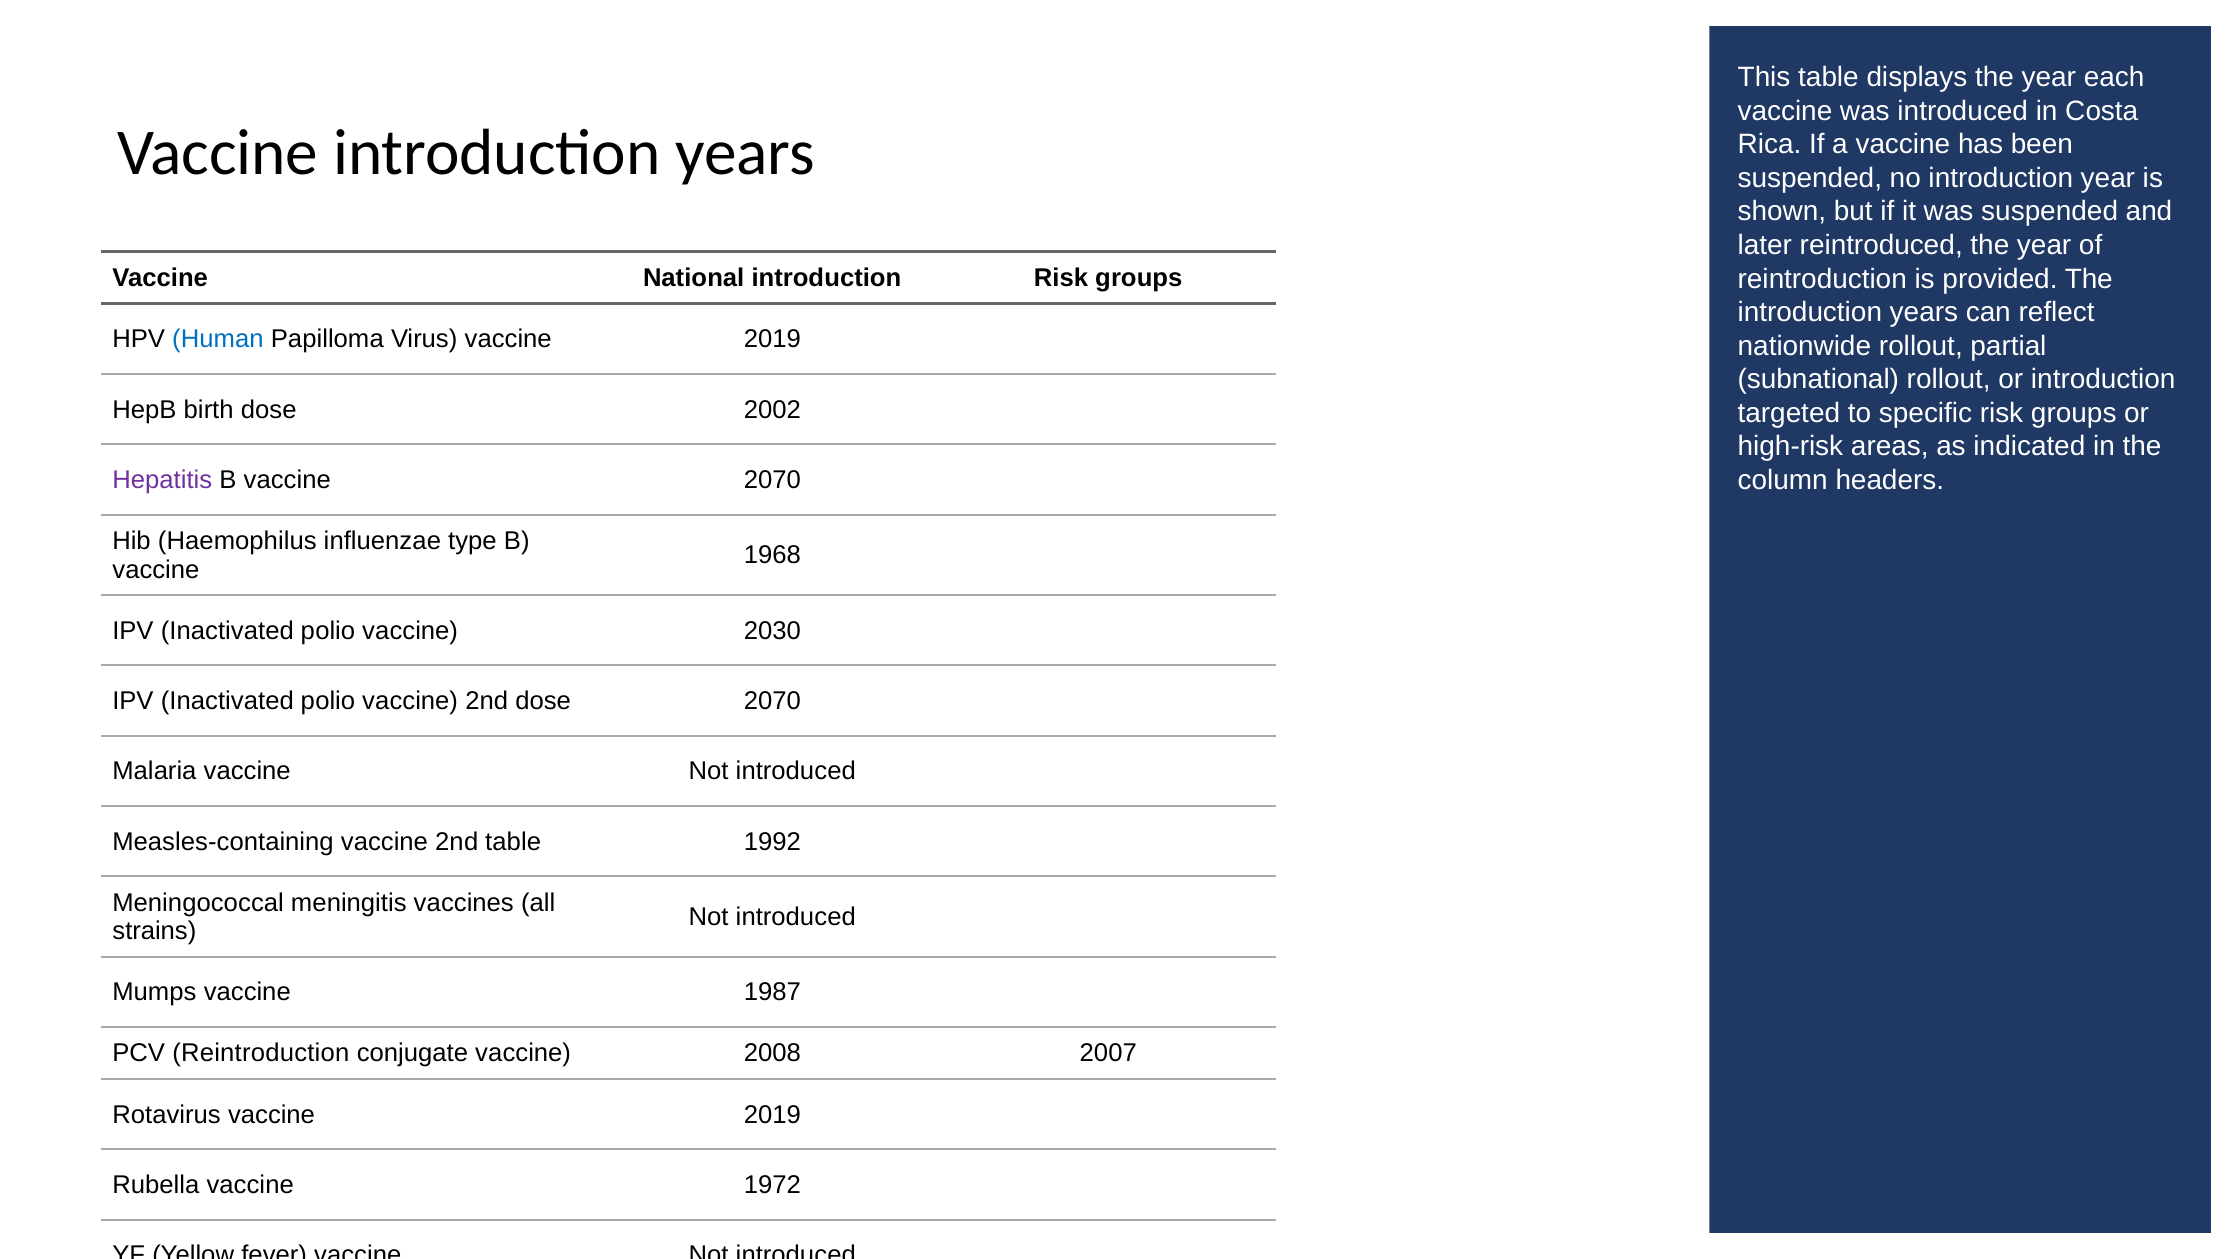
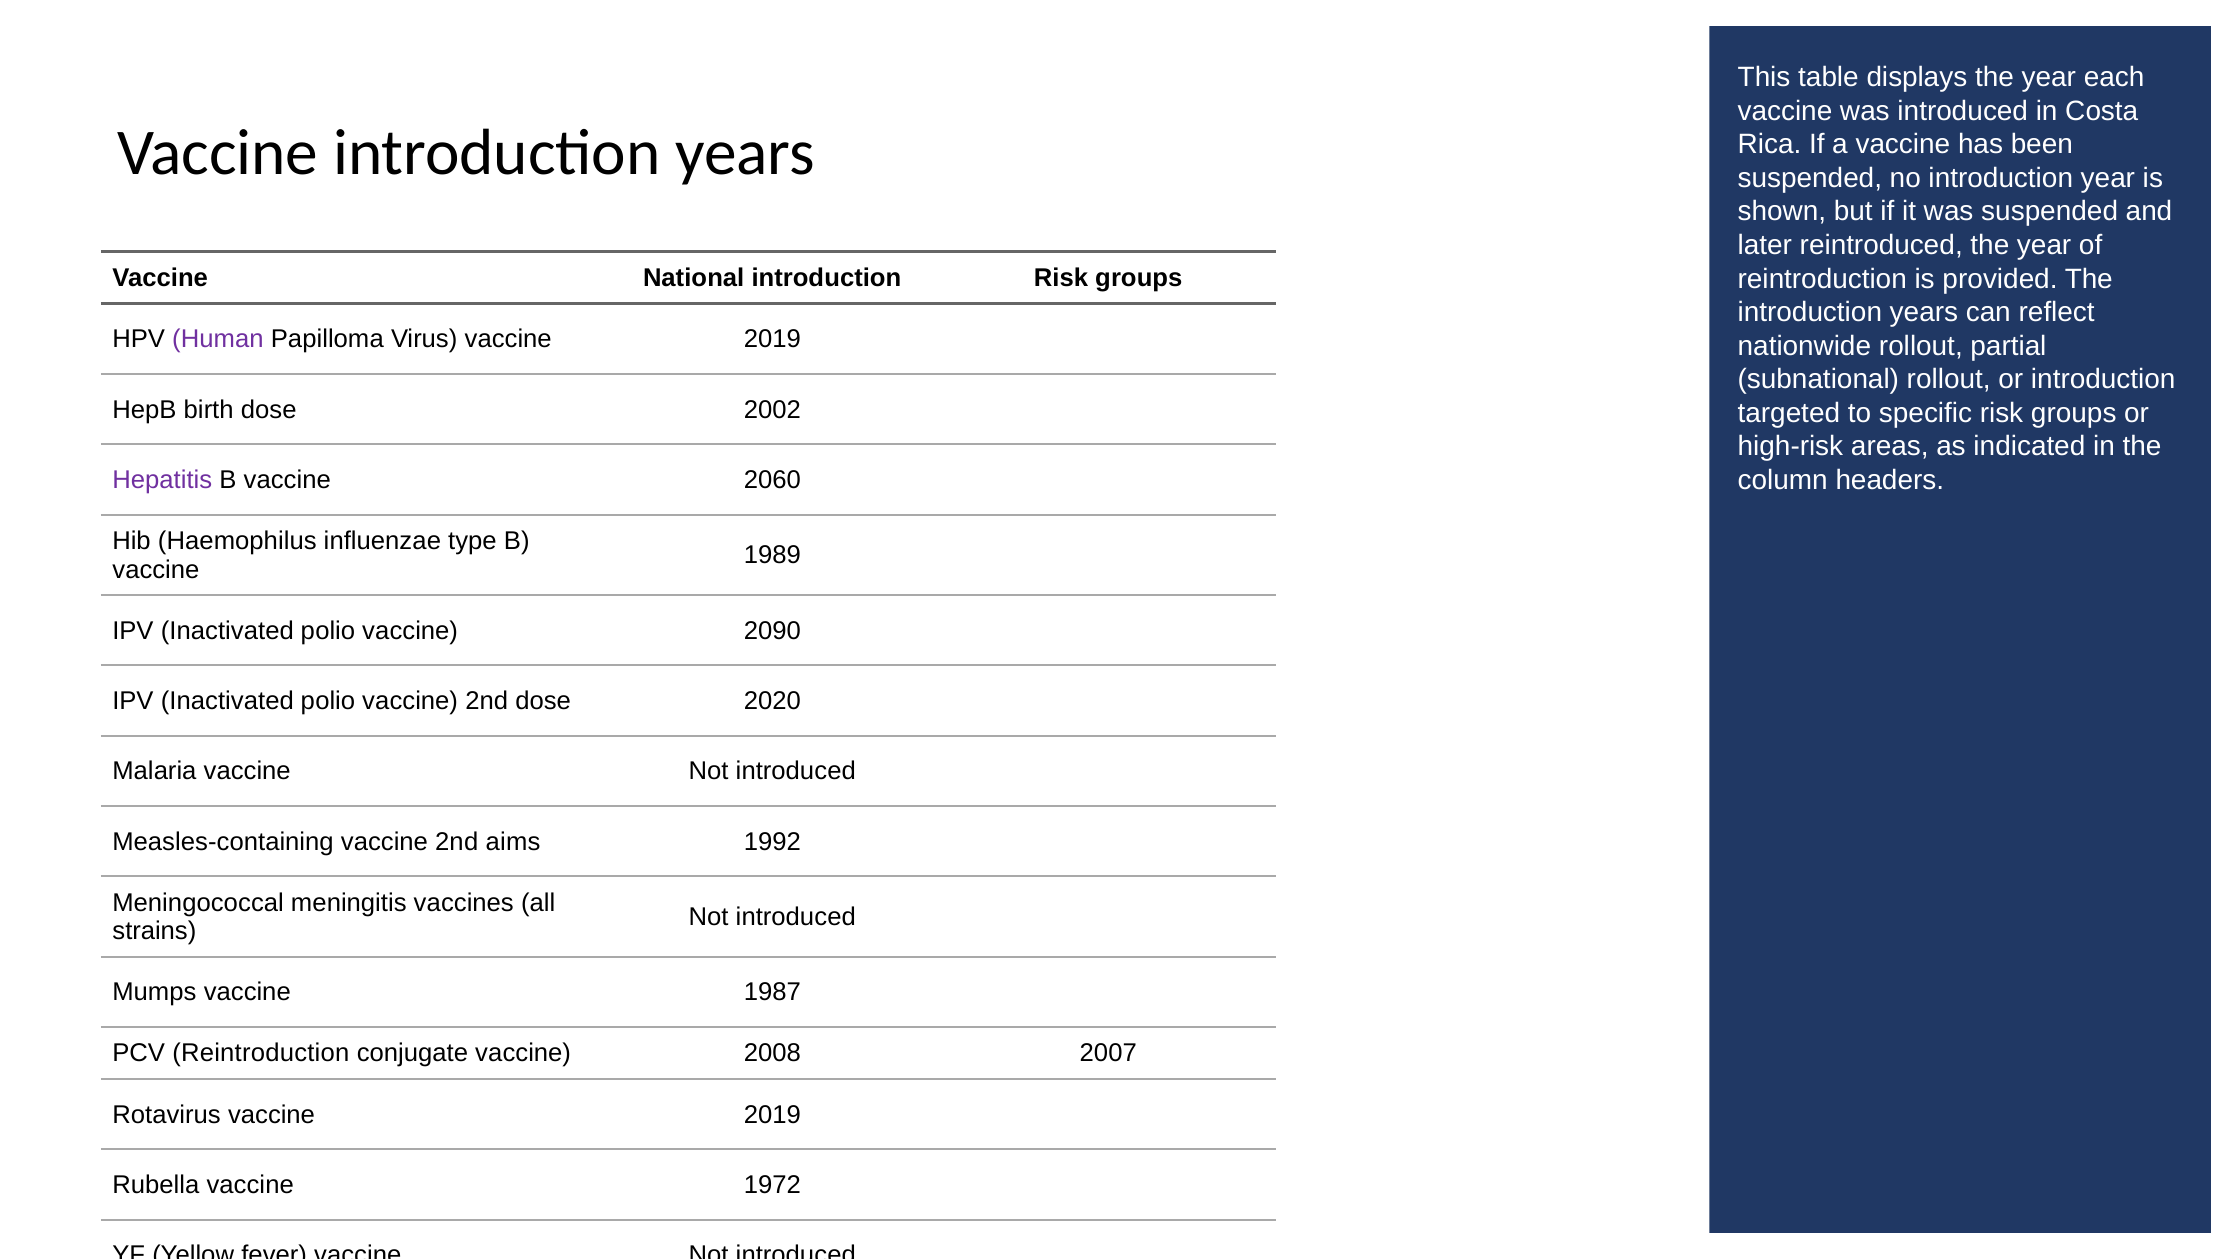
Human colour: blue -> purple
vaccine 2070: 2070 -> 2060
1968: 1968 -> 1989
2030: 2030 -> 2090
dose 2070: 2070 -> 2020
2nd table: table -> aims
